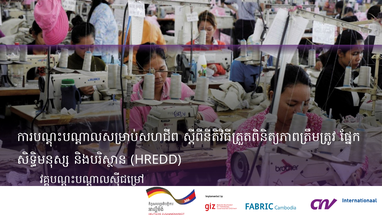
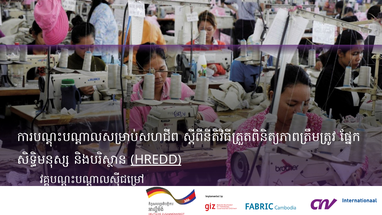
HREDD underline: none -> present
